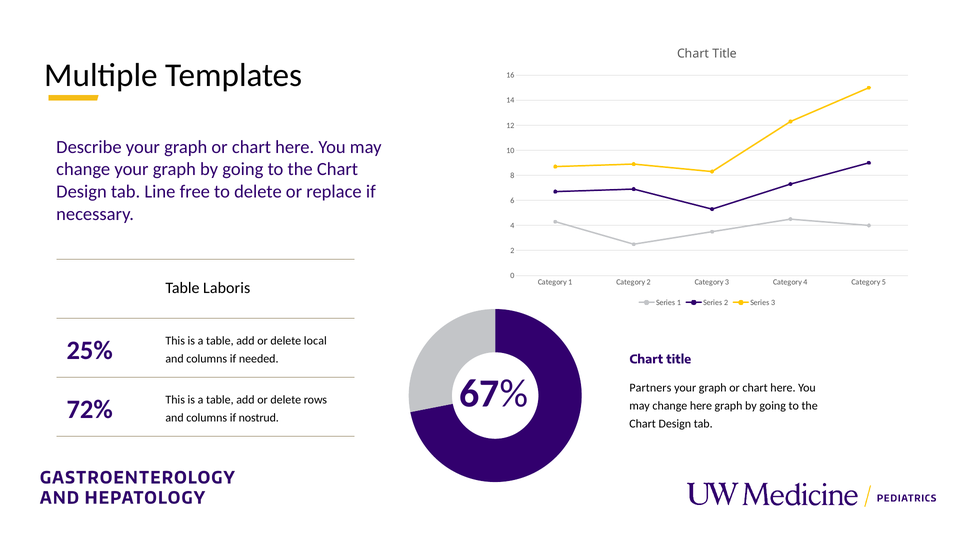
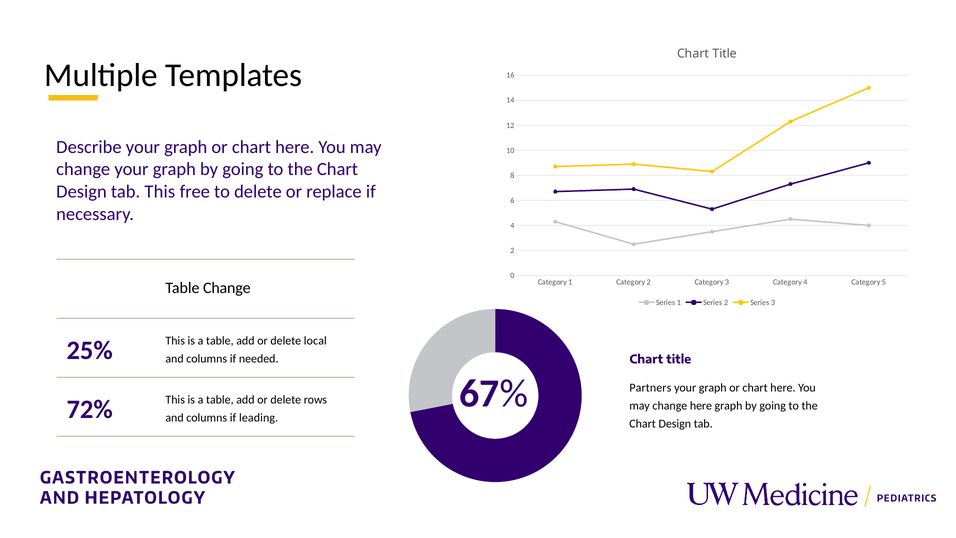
tab Line: Line -> This
Table Laboris: Laboris -> Change
nostrud: nostrud -> leading
